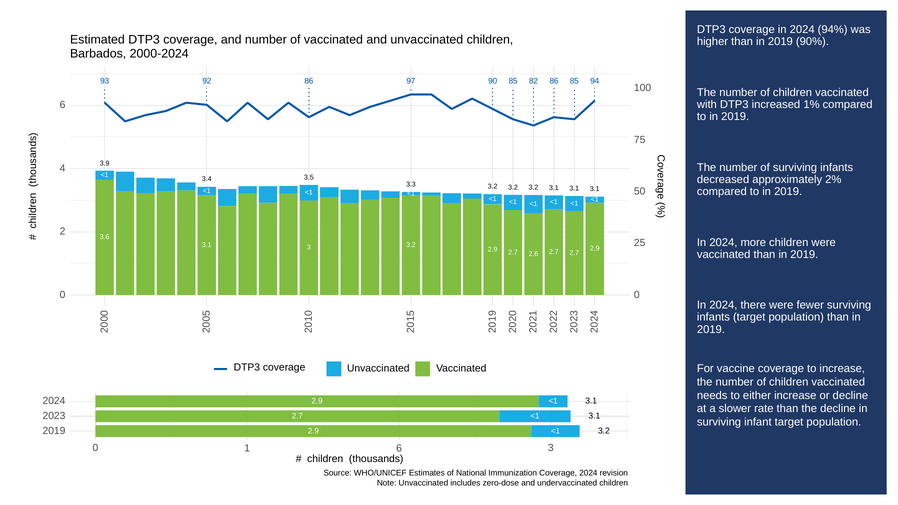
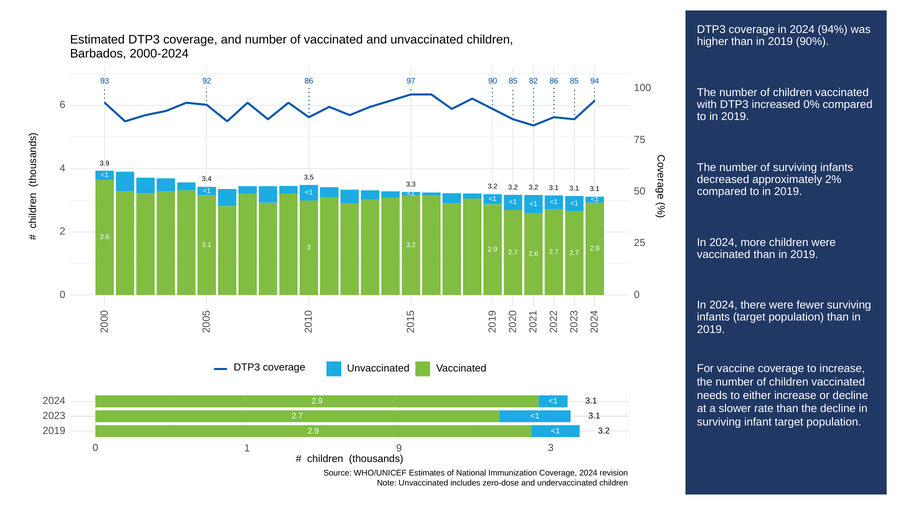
1%: 1% -> 0%
6 at (399, 448): 6 -> 9
